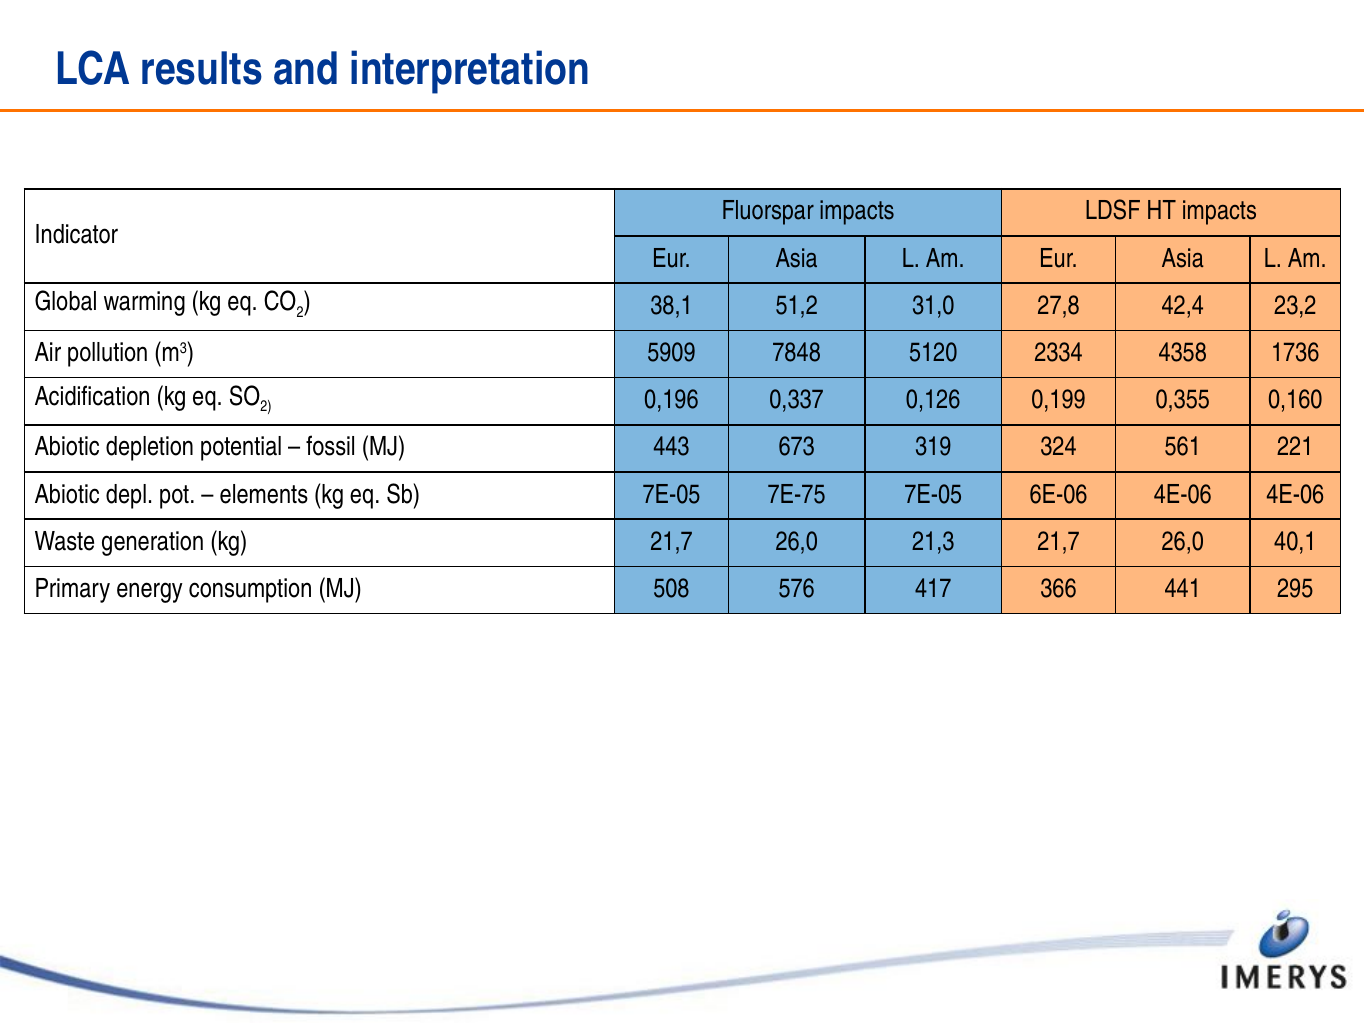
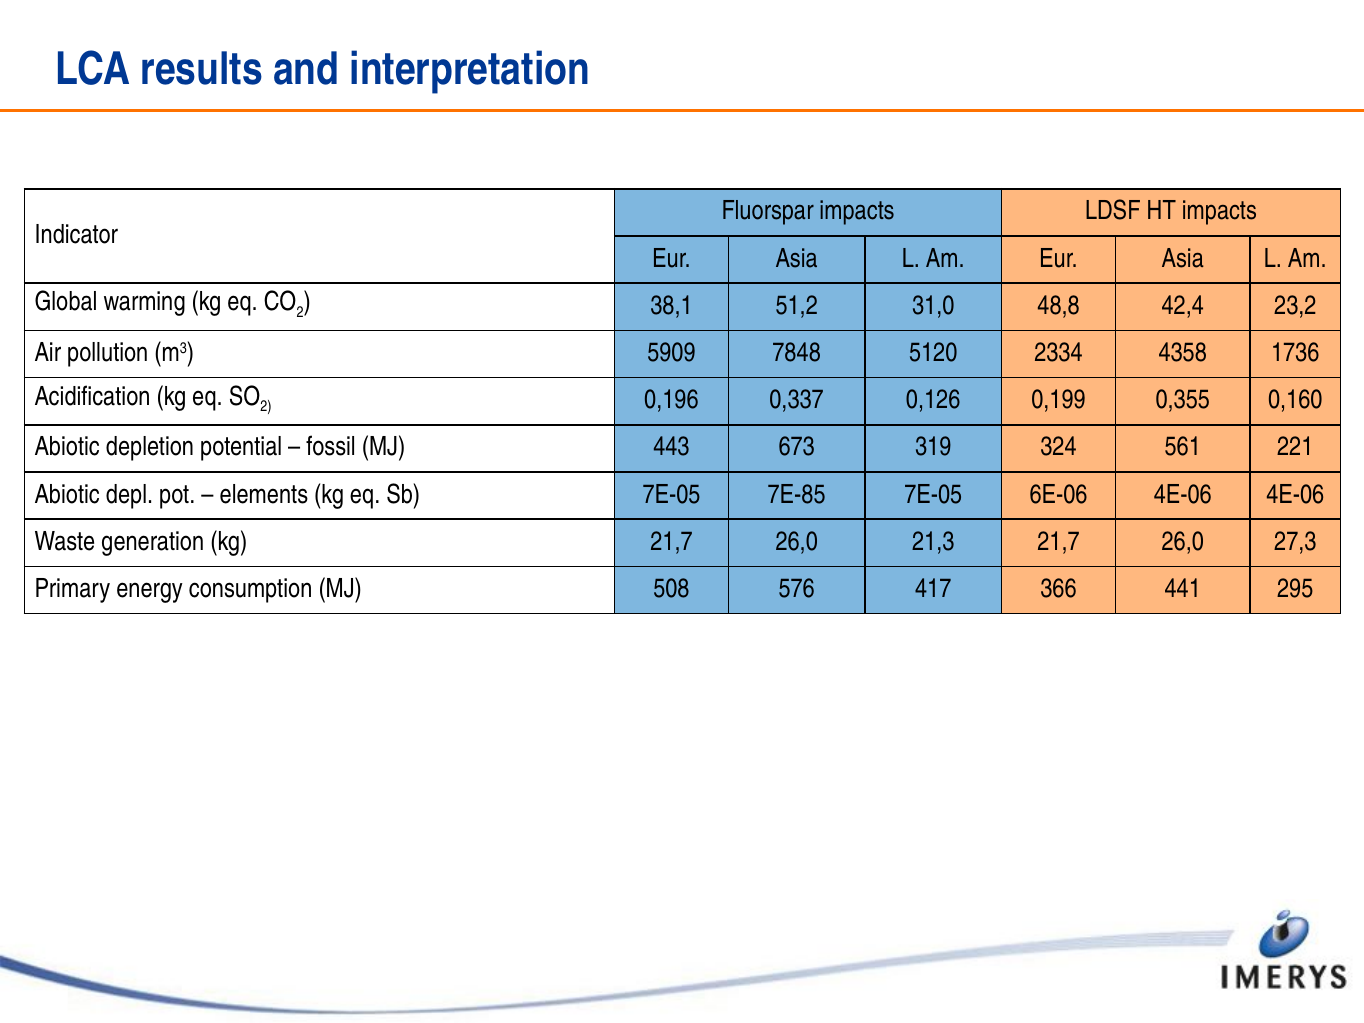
27,8: 27,8 -> 48,8
7E-75: 7E-75 -> 7E-85
40,1: 40,1 -> 27,3
